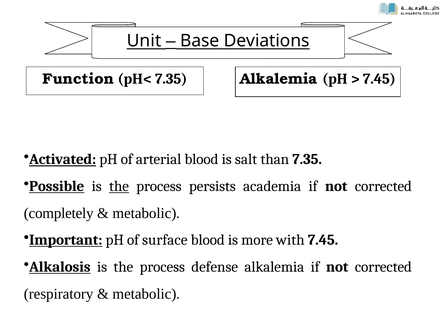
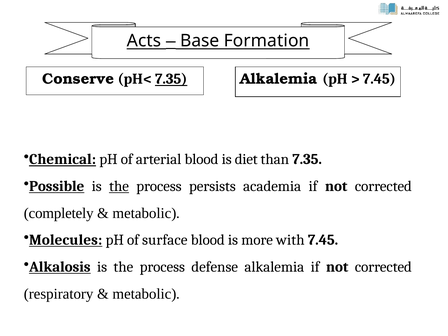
Unit: Unit -> Acts
Deviations: Deviations -> Formation
Function: Function -> Conserve
7.35 at (171, 79) underline: none -> present
Activated: Activated -> Chemical
salt: salt -> diet
Important: Important -> Molecules
